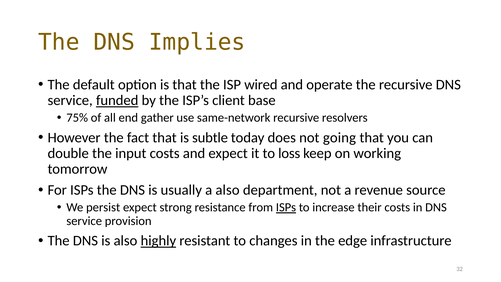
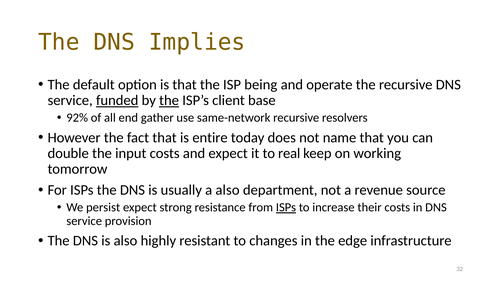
wired: wired -> being
the at (169, 100) underline: none -> present
75%: 75% -> 92%
subtle: subtle -> entire
going: going -> name
loss: loss -> real
highly underline: present -> none
